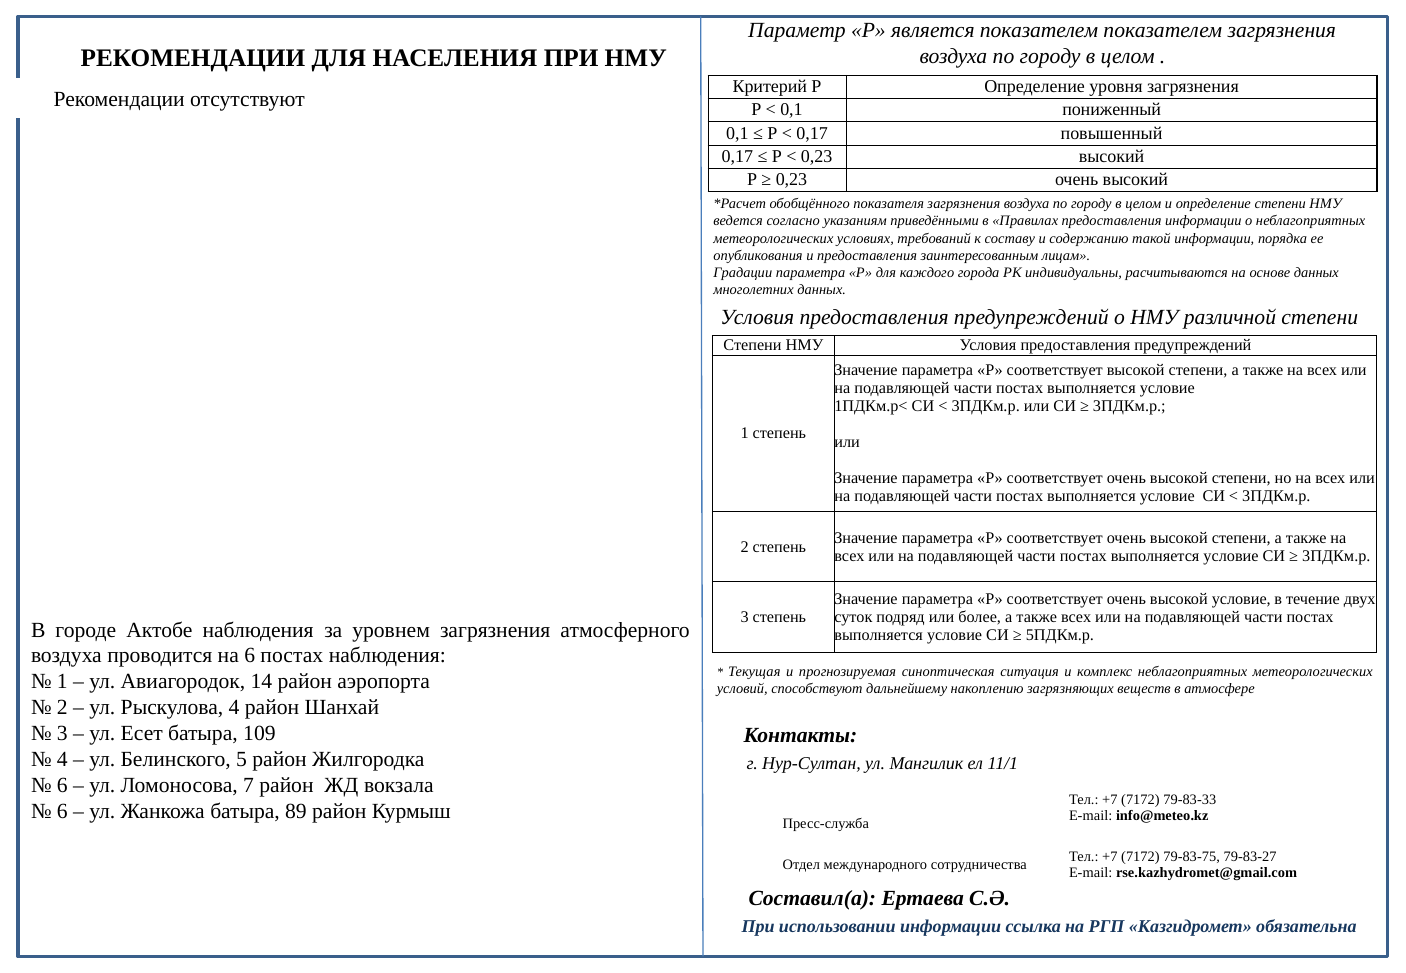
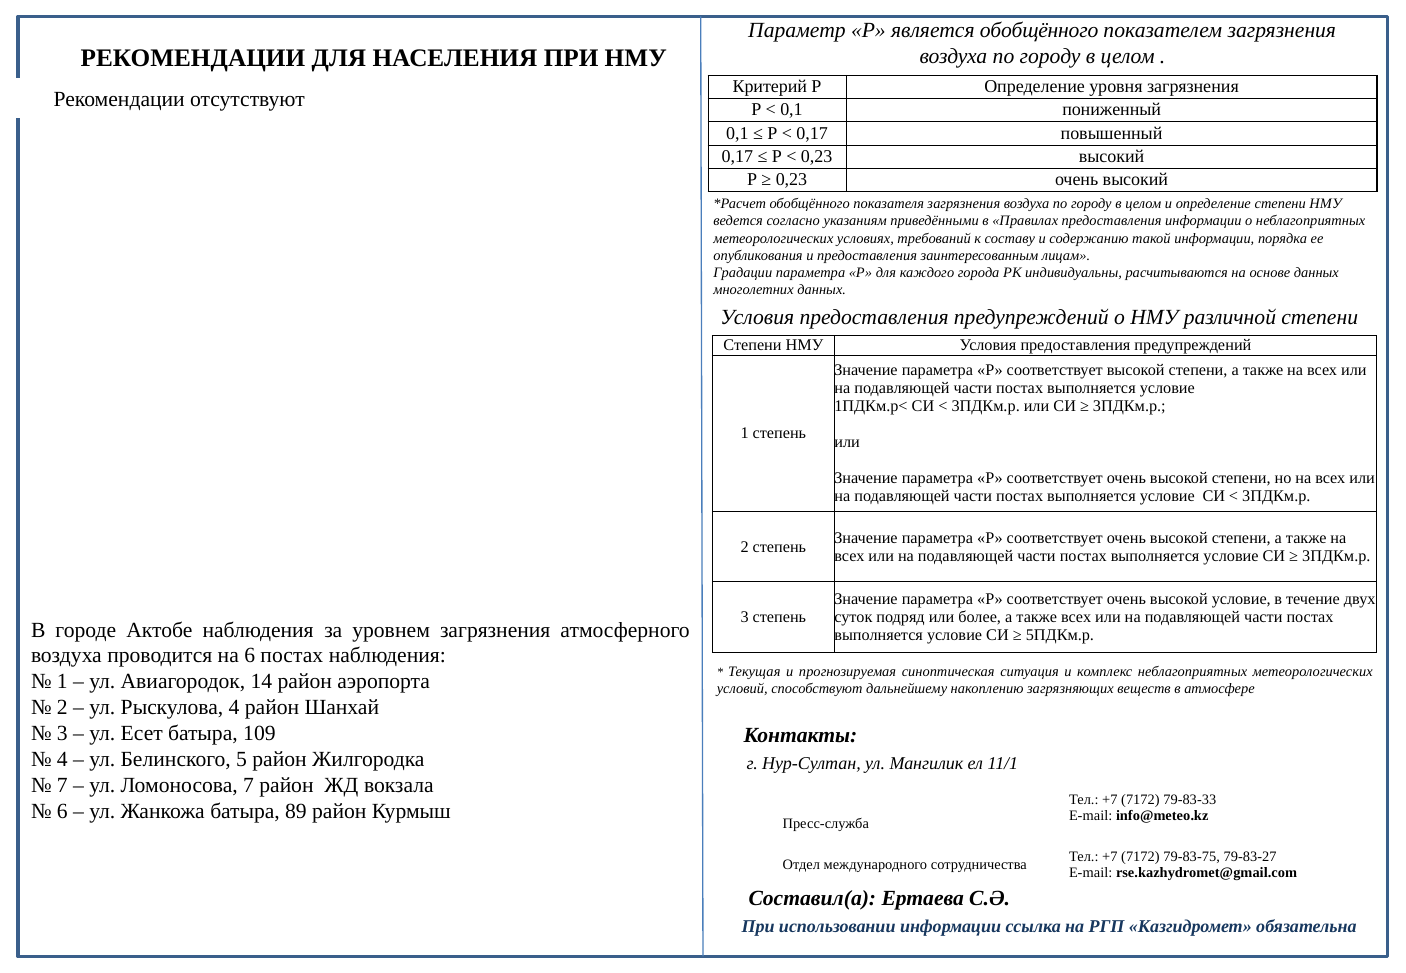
является показателем: показателем -> обобщённого
6 at (62, 786): 6 -> 7
